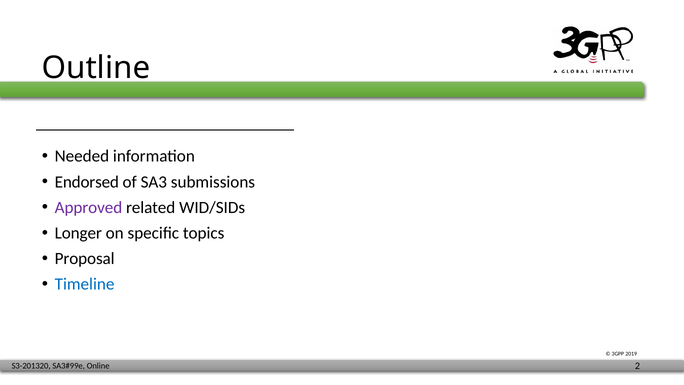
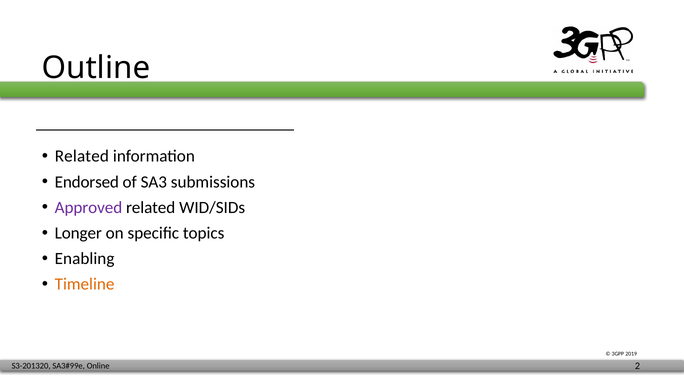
Needed at (82, 156): Needed -> Related
Proposal: Proposal -> Enabling
Timeline colour: blue -> orange
